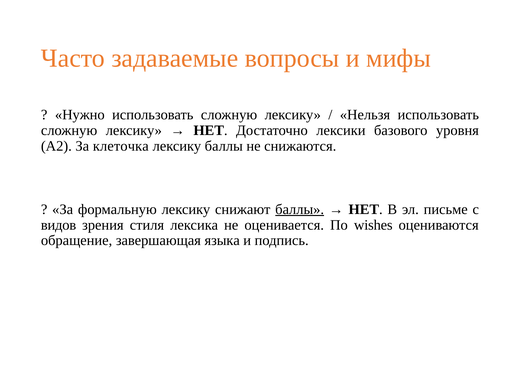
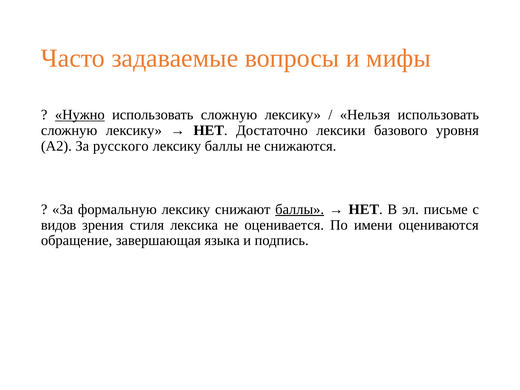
Нужно underline: none -> present
клеточка: клеточка -> русского
wishes: wishes -> имени
